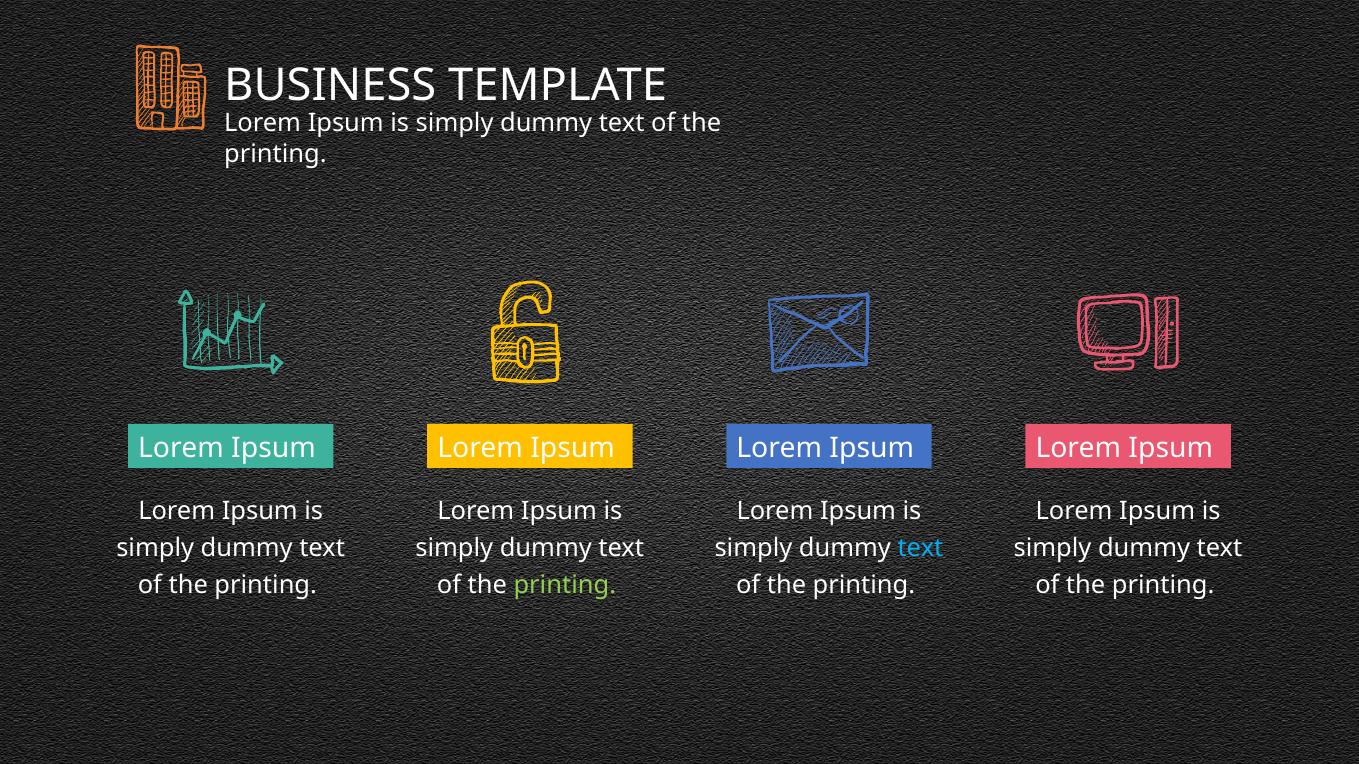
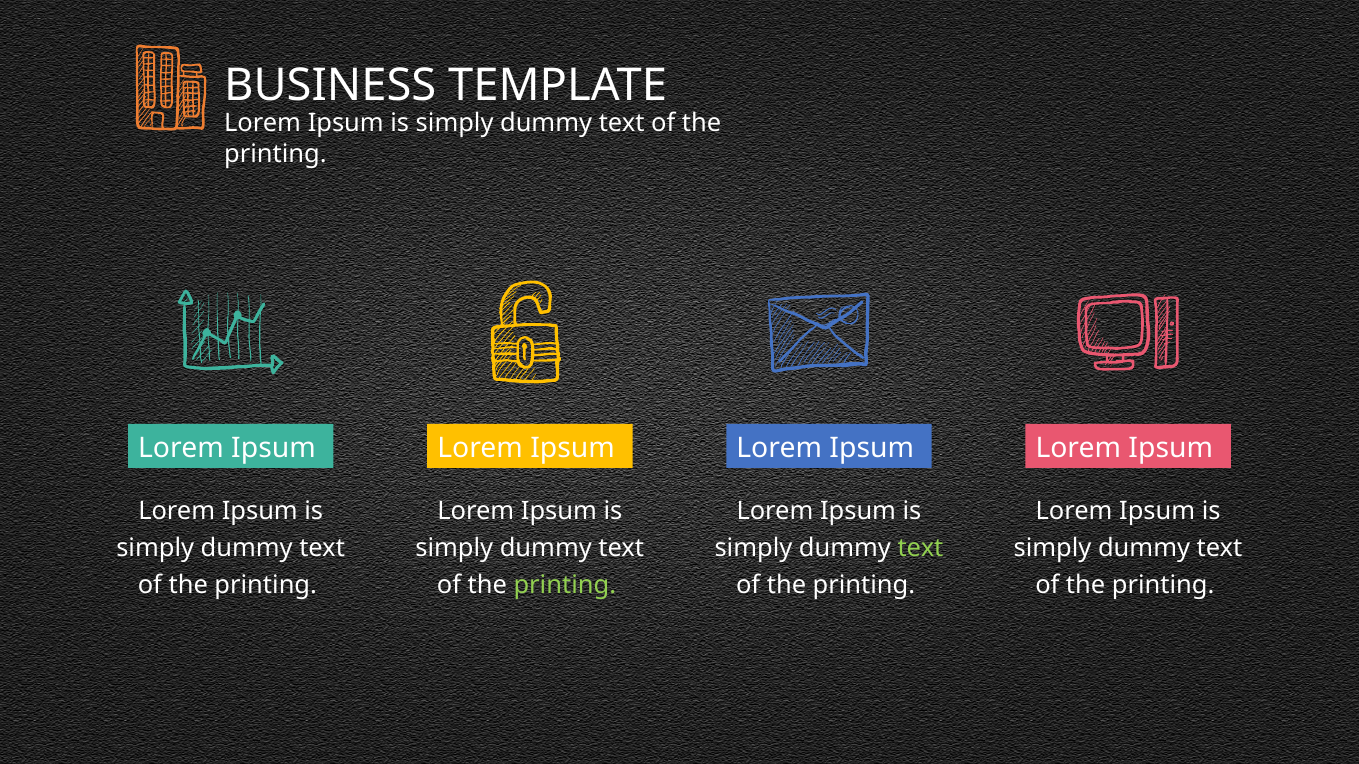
text at (920, 548) colour: light blue -> light green
